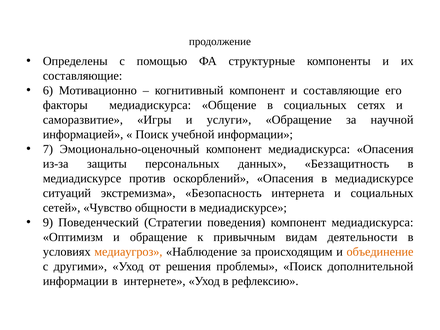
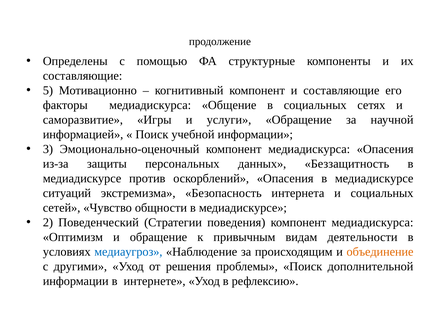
6: 6 -> 5
7: 7 -> 3
9: 9 -> 2
медиаугроз colour: orange -> blue
